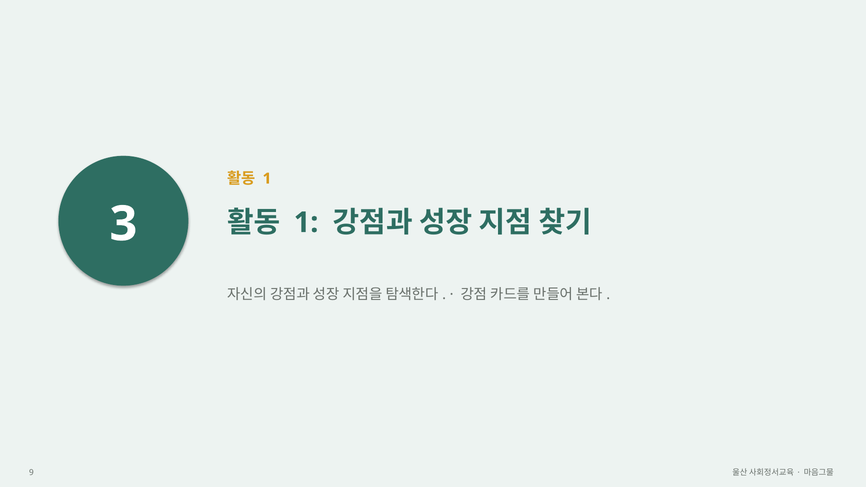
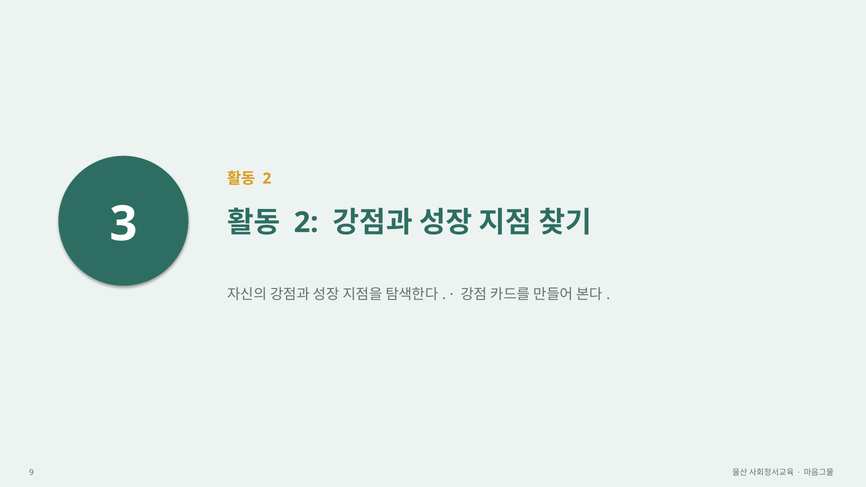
1 at (267, 179): 1 -> 2
1 at (306, 223): 1 -> 2
